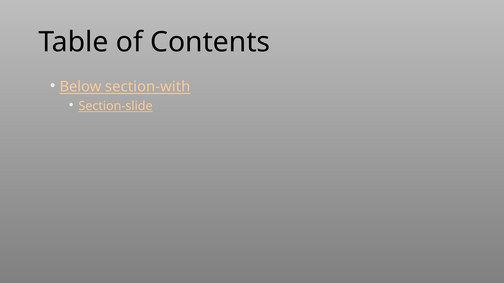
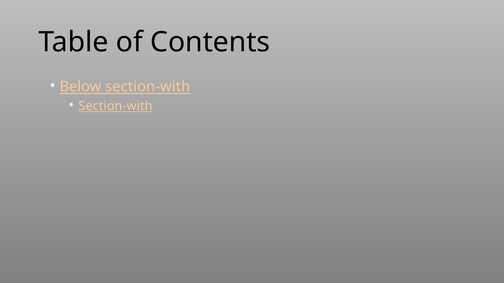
Section-slide at (116, 106): Section-slide -> Section-with
